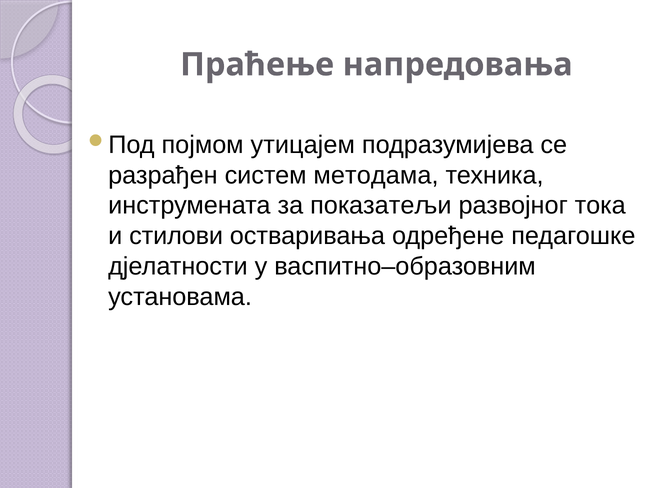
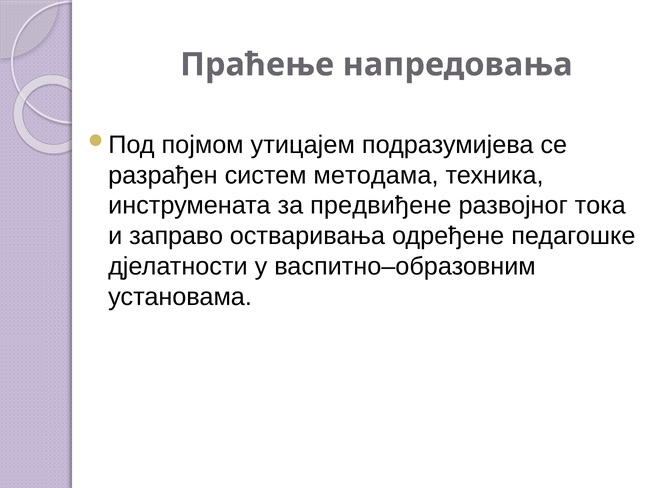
показатељи: показатељи -> предвиђене
стилови: стилови -> заправо
